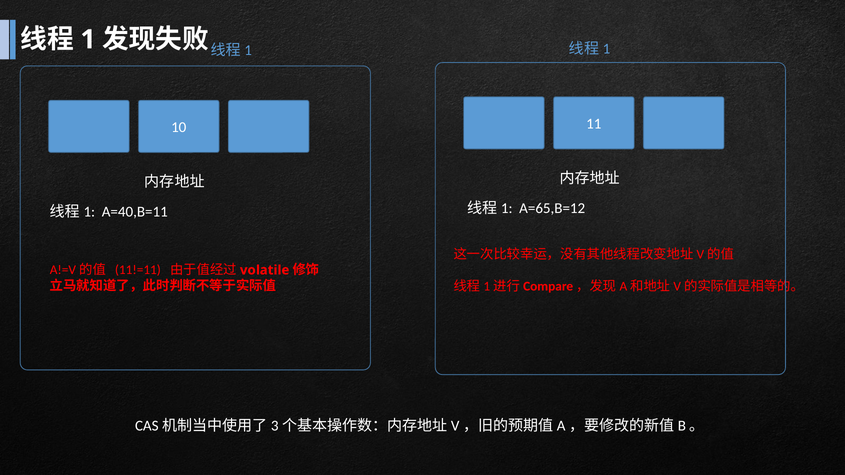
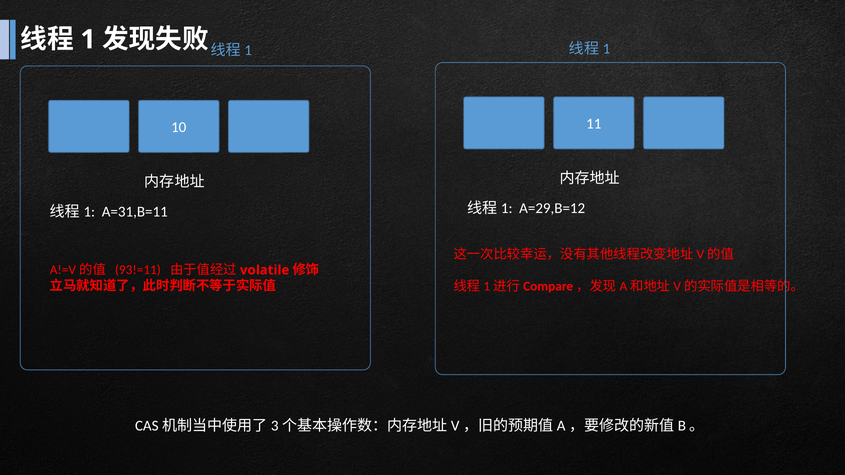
A=65,B=12: A=65,B=12 -> A=29,B=12
A=40,B=11: A=40,B=11 -> A=31,B=11
11!=11: 11!=11 -> 93!=11
